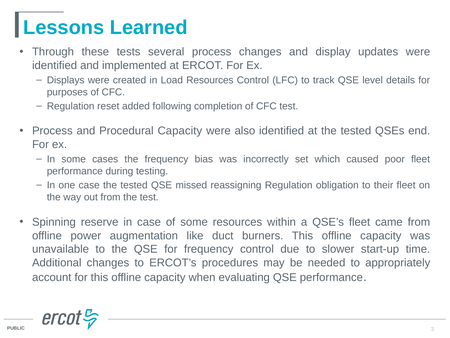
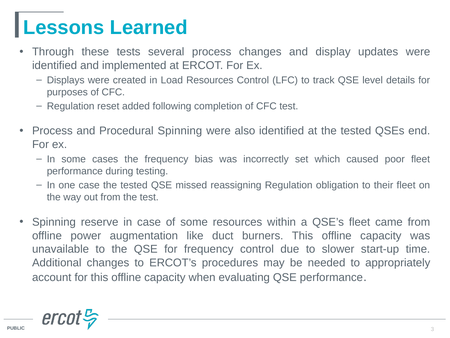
Procedural Capacity: Capacity -> Spinning
